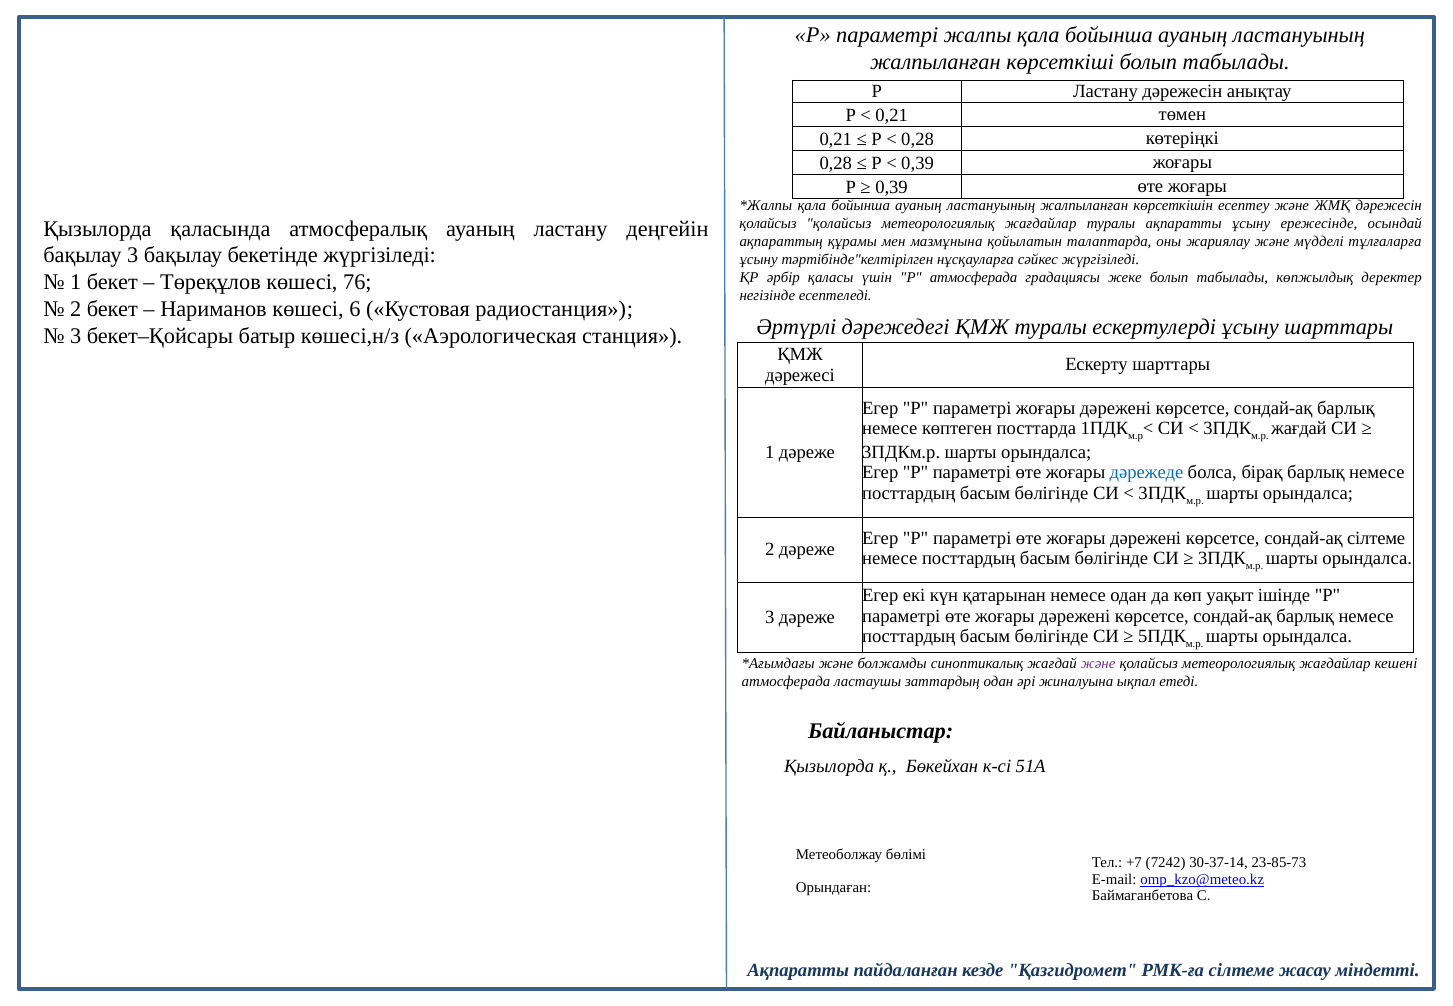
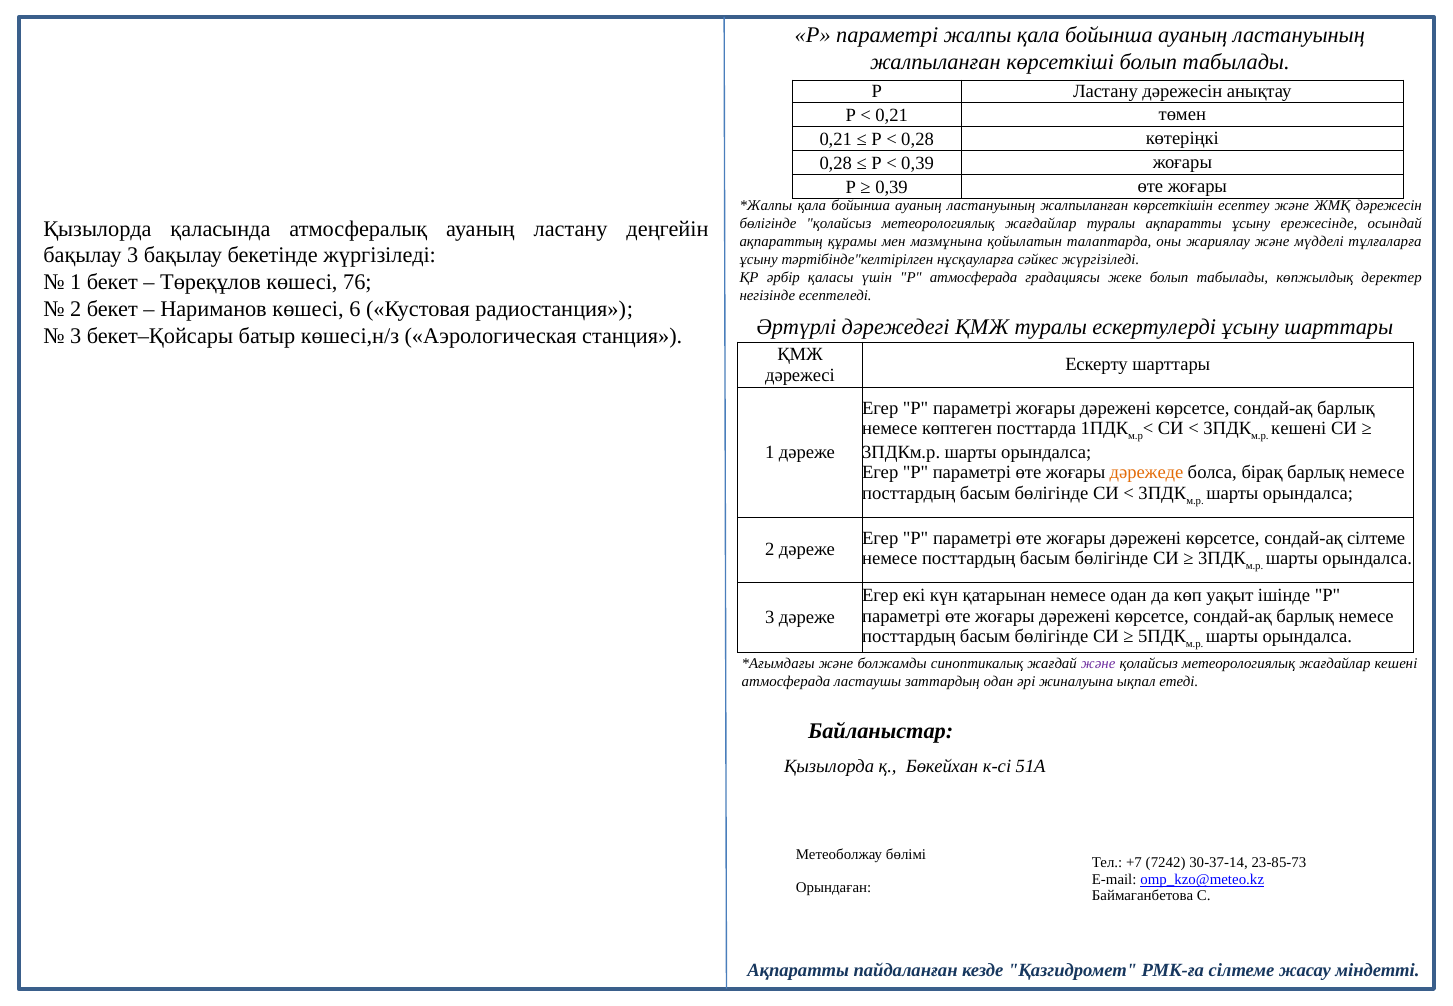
қолайсыз at (768, 224): қолайсыз -> бөлігінде
жағдай at (1299, 429): жағдай -> кешені
дәрежеде colour: blue -> orange
